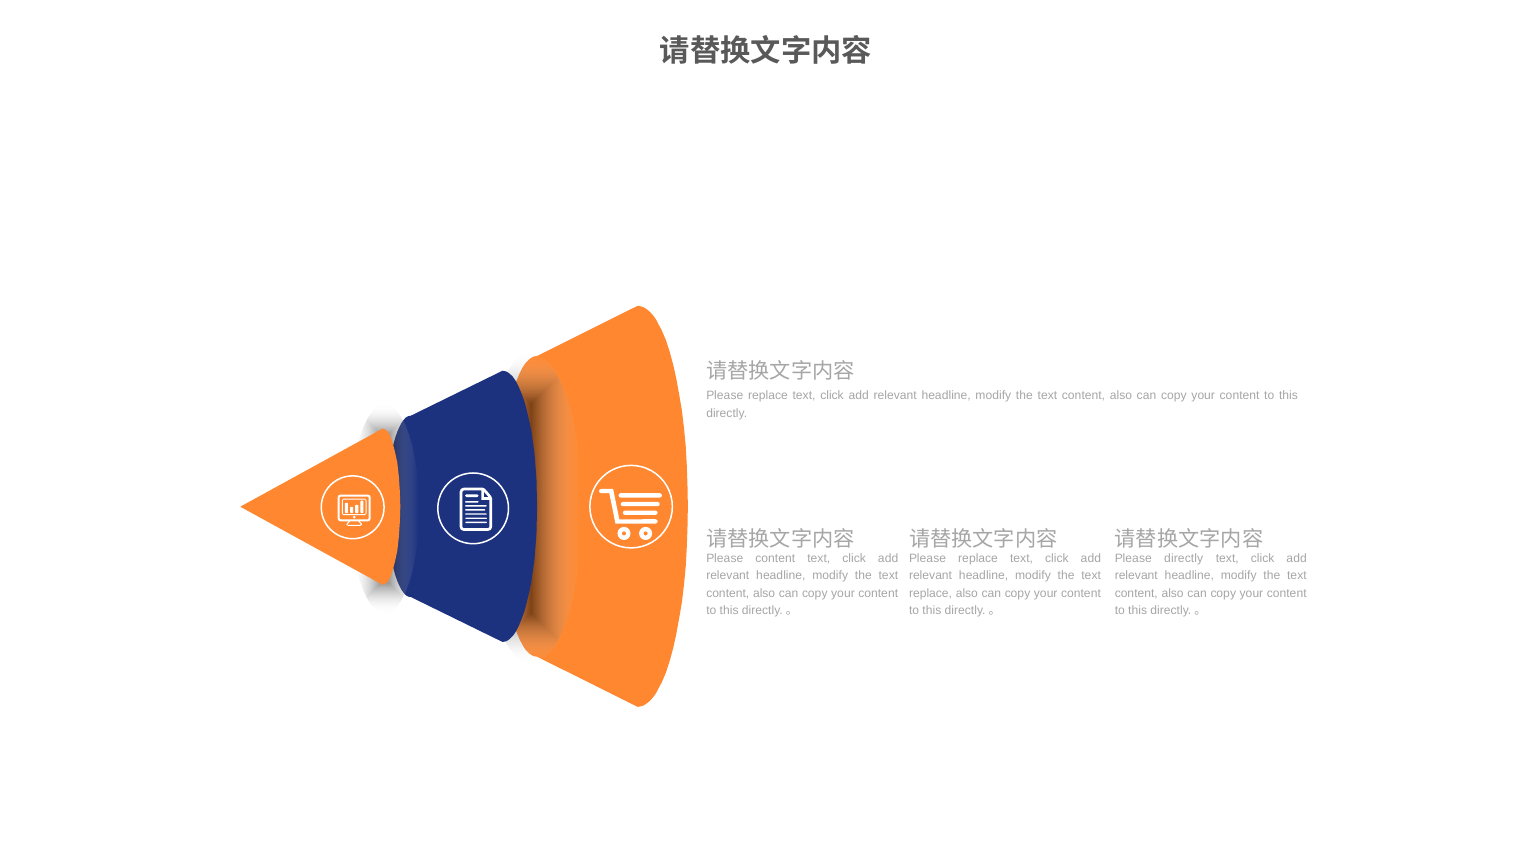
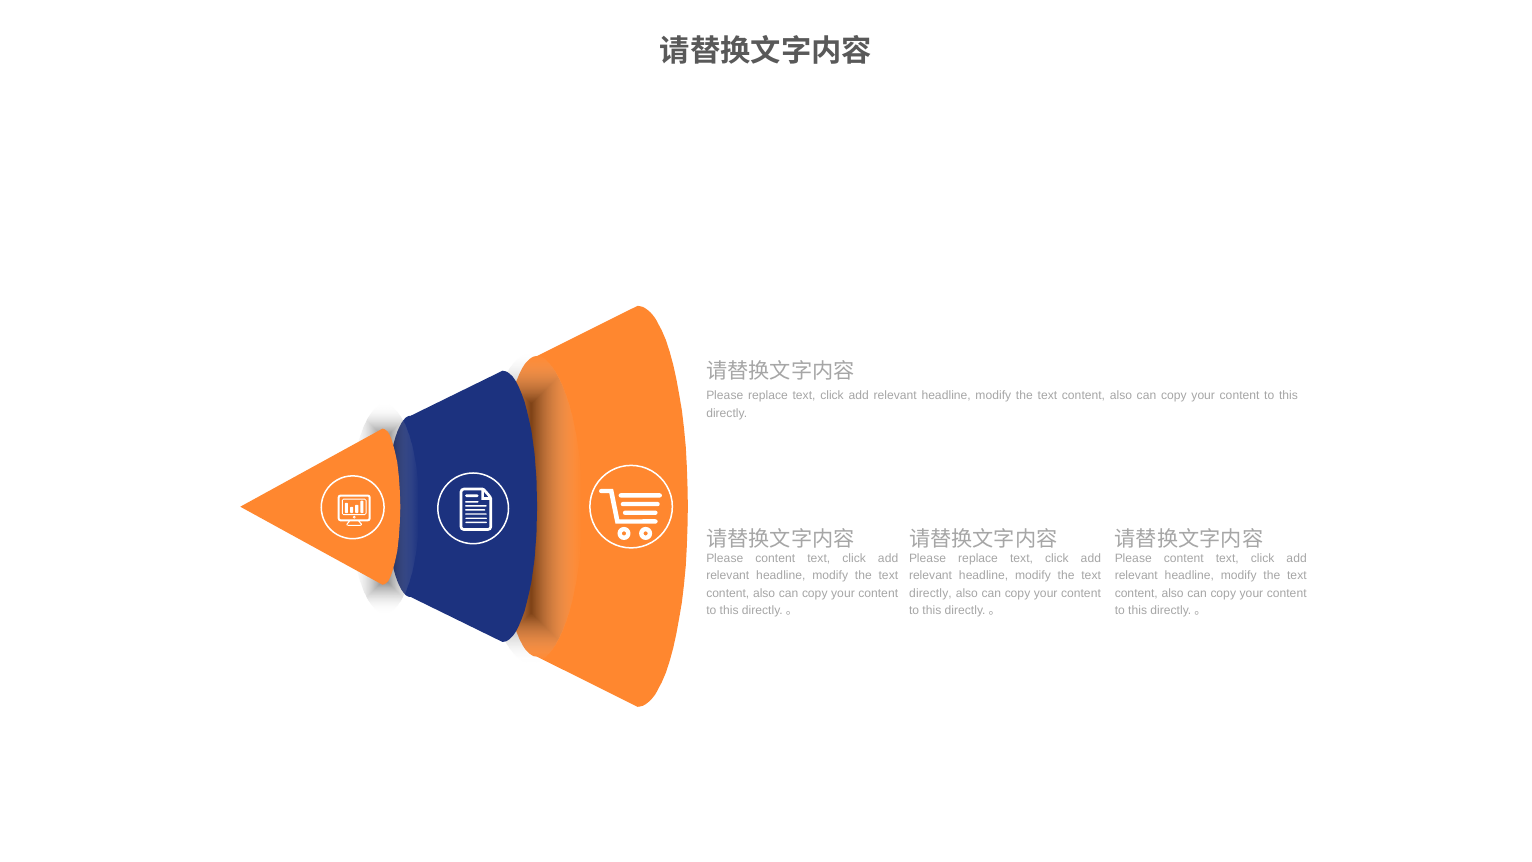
directly at (1184, 558): directly -> content
replace at (931, 593): replace -> directly
